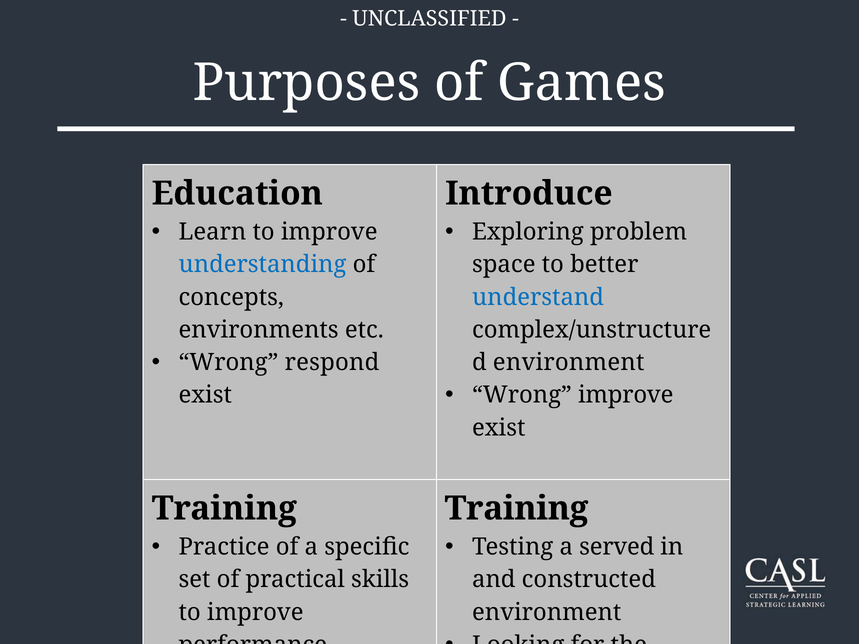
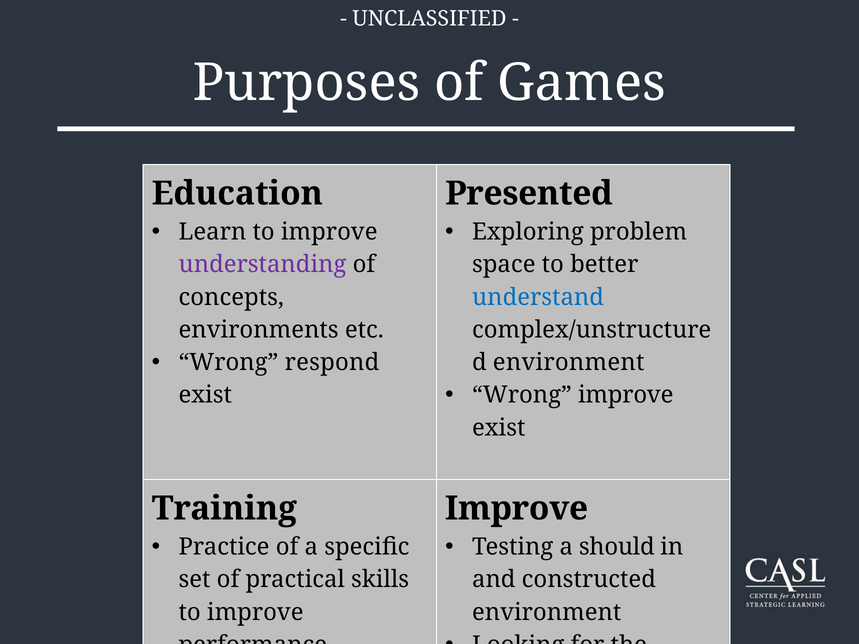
Introduce: Introduce -> Presented
understanding colour: blue -> purple
Training at (516, 509): Training -> Improve
served: served -> should
